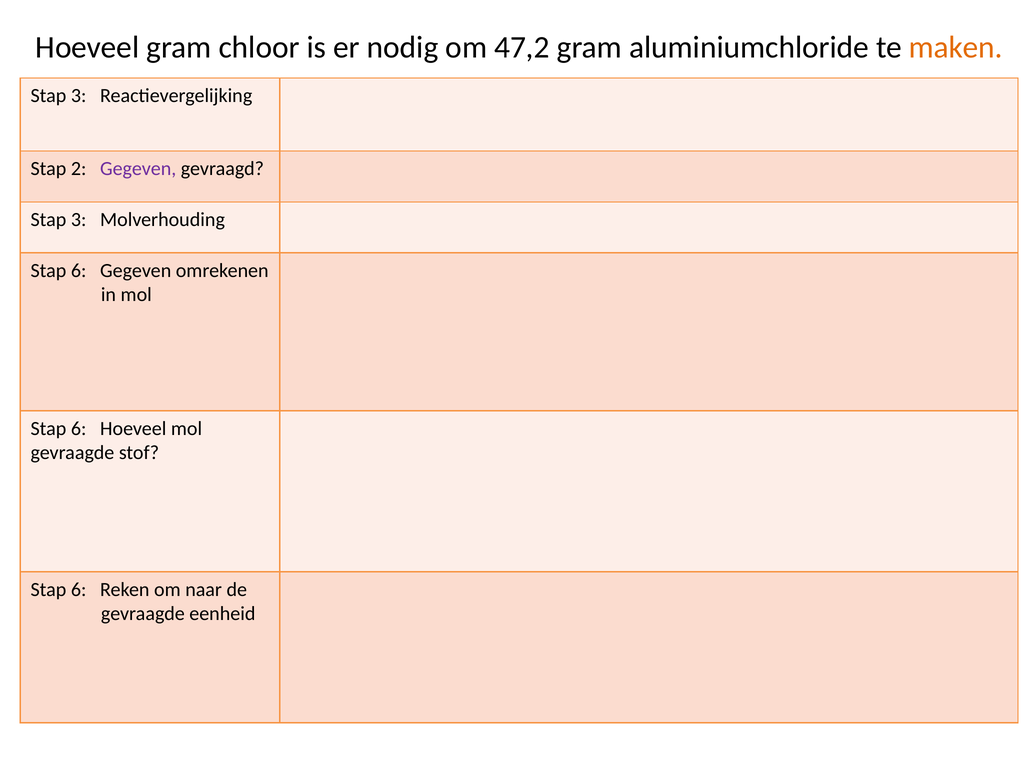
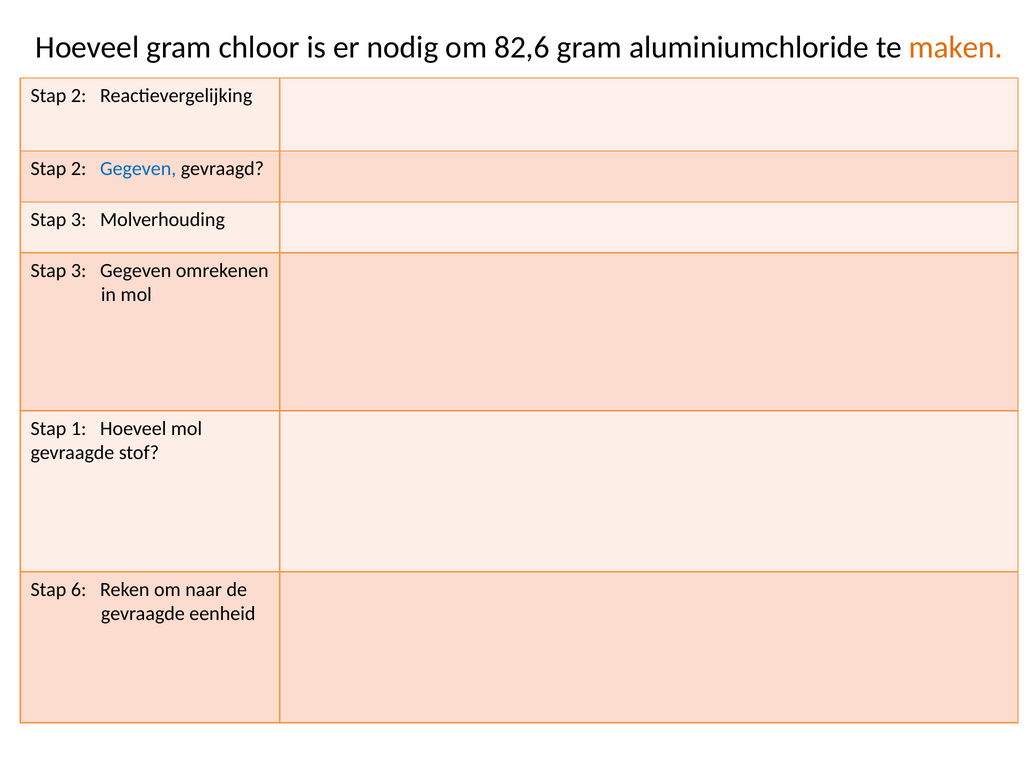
47,2: 47,2 -> 82,6
3 at (79, 96): 3 -> 2
Gegeven at (138, 169) colour: purple -> blue
6 at (79, 270): 6 -> 3
6 at (79, 428): 6 -> 1
